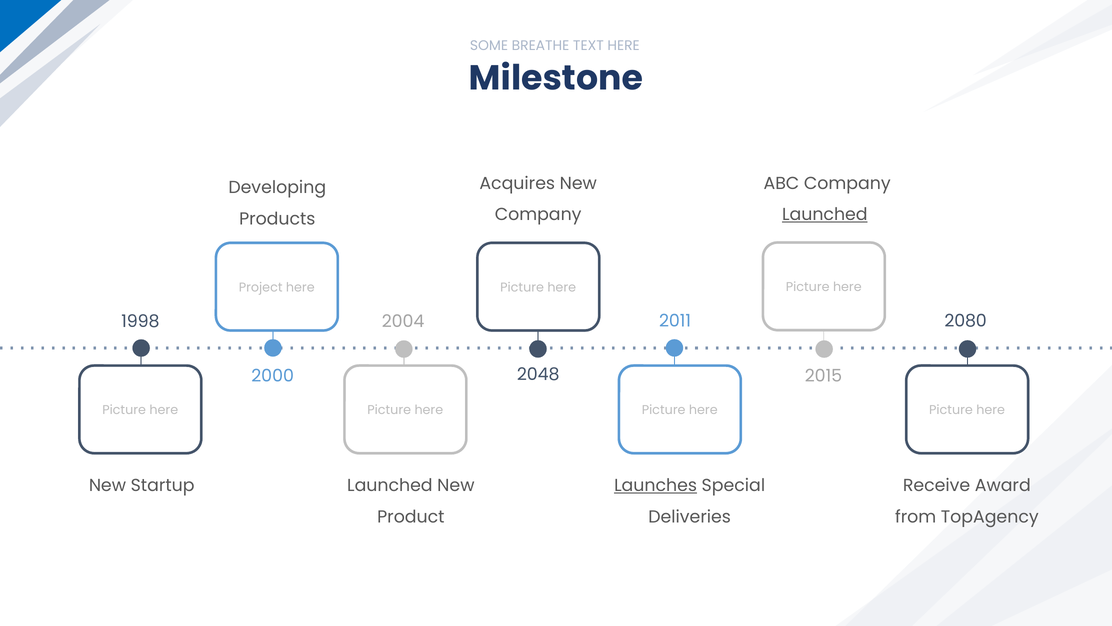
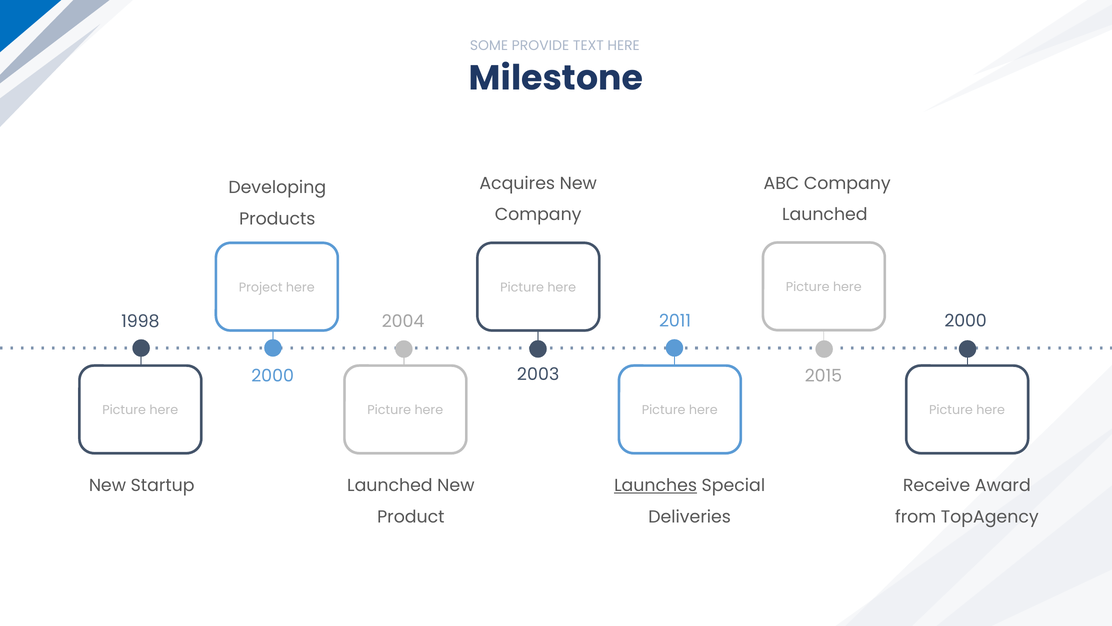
BREATHE: BREATHE -> PROVIDE
Launched at (825, 214) underline: present -> none
2080 at (966, 321): 2080 -> 2000
2048: 2048 -> 2003
